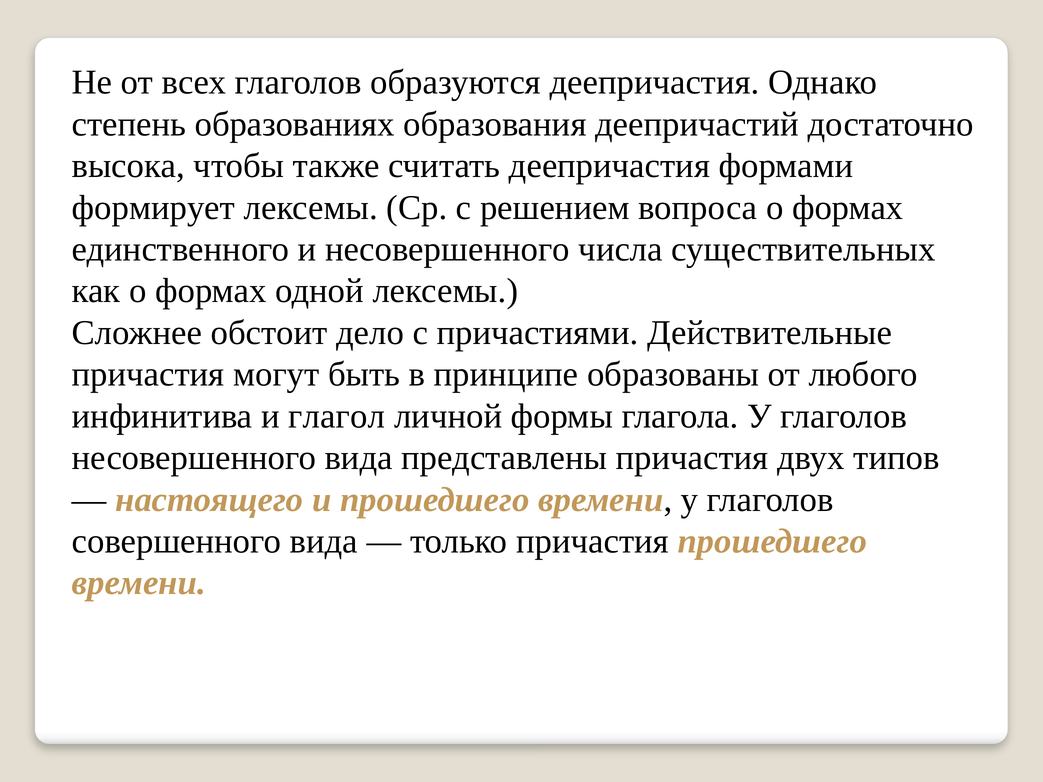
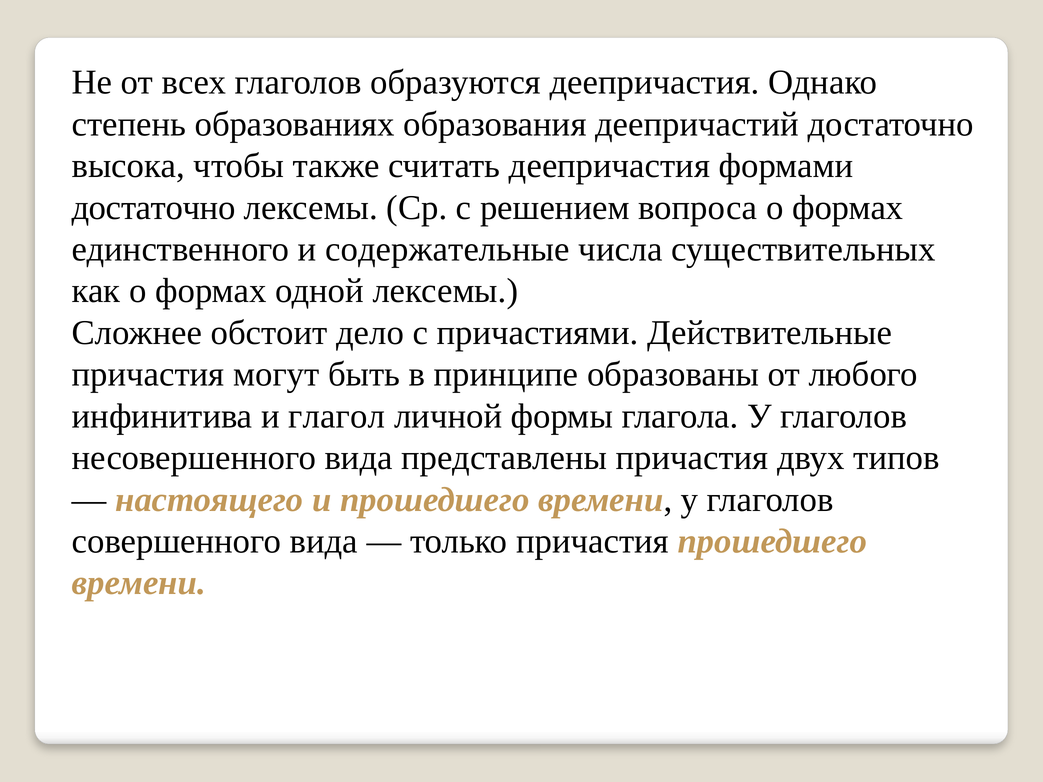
формирует at (153, 208): формирует -> достаточно
и несовершенного: несовершенного -> содержательные
